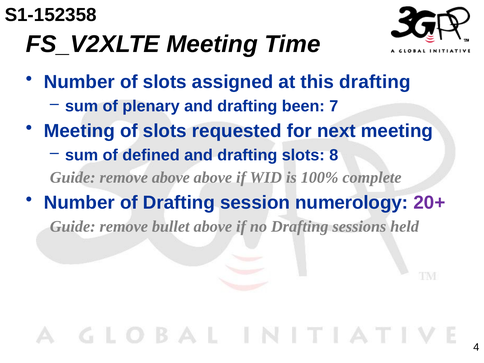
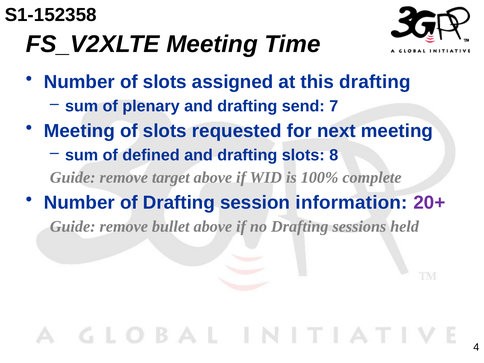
been: been -> send
remove above: above -> target
numerology: numerology -> information
